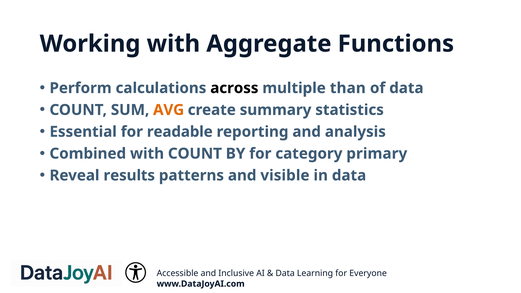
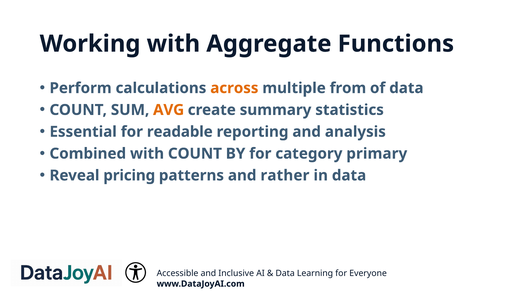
across colour: black -> orange
than: than -> from
results: results -> pricing
visible: visible -> rather
